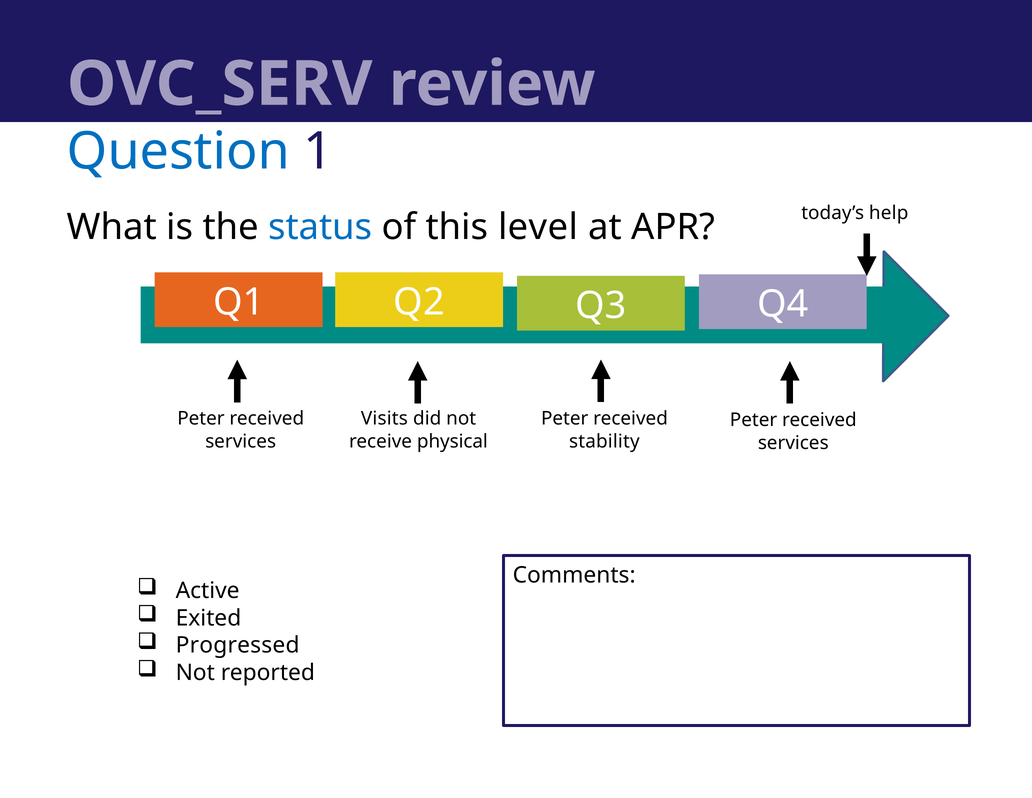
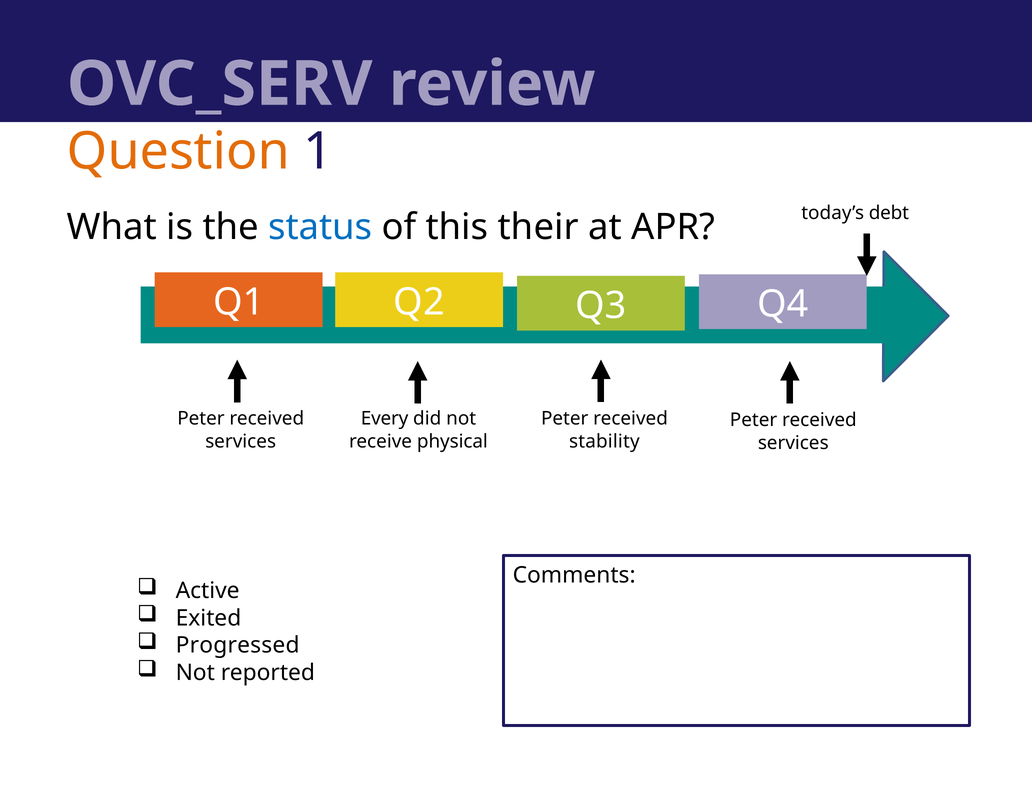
Question colour: blue -> orange
help: help -> debt
level: level -> their
Visits: Visits -> Every
